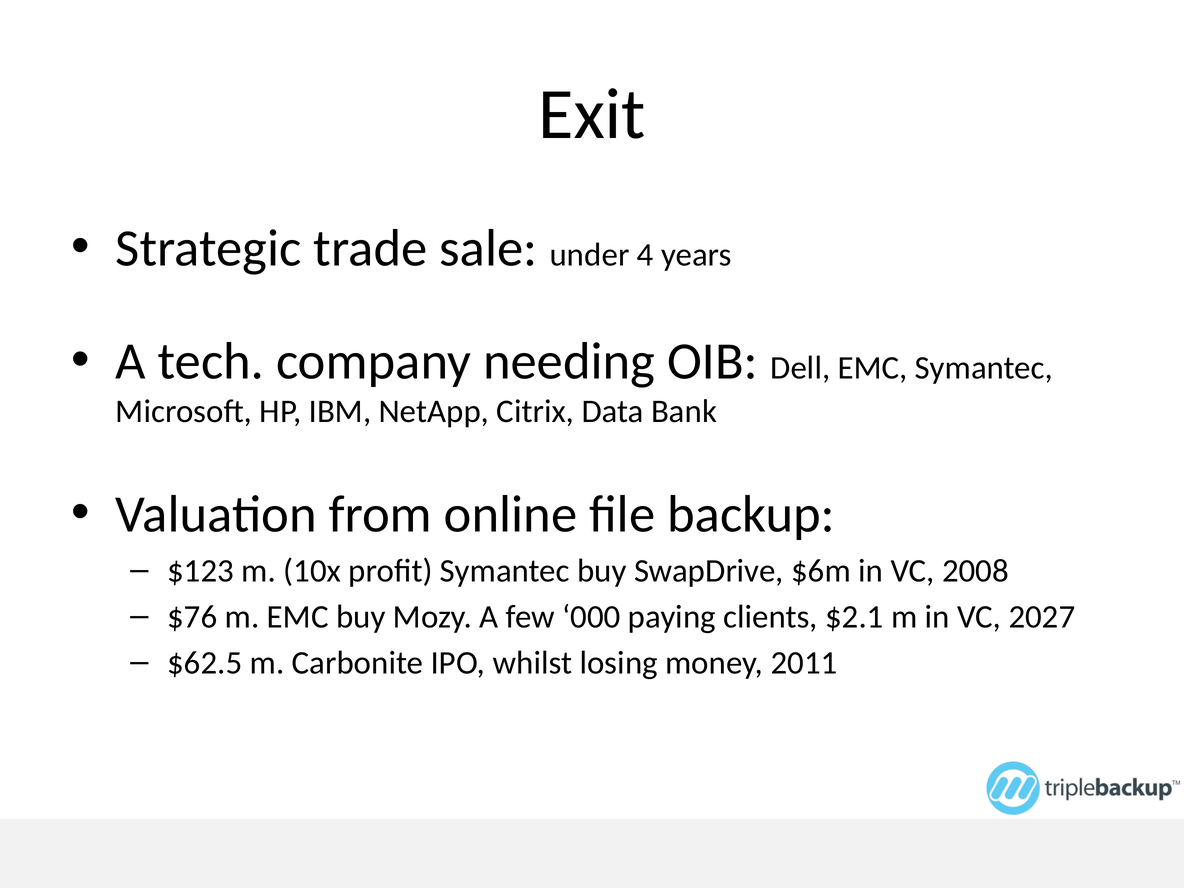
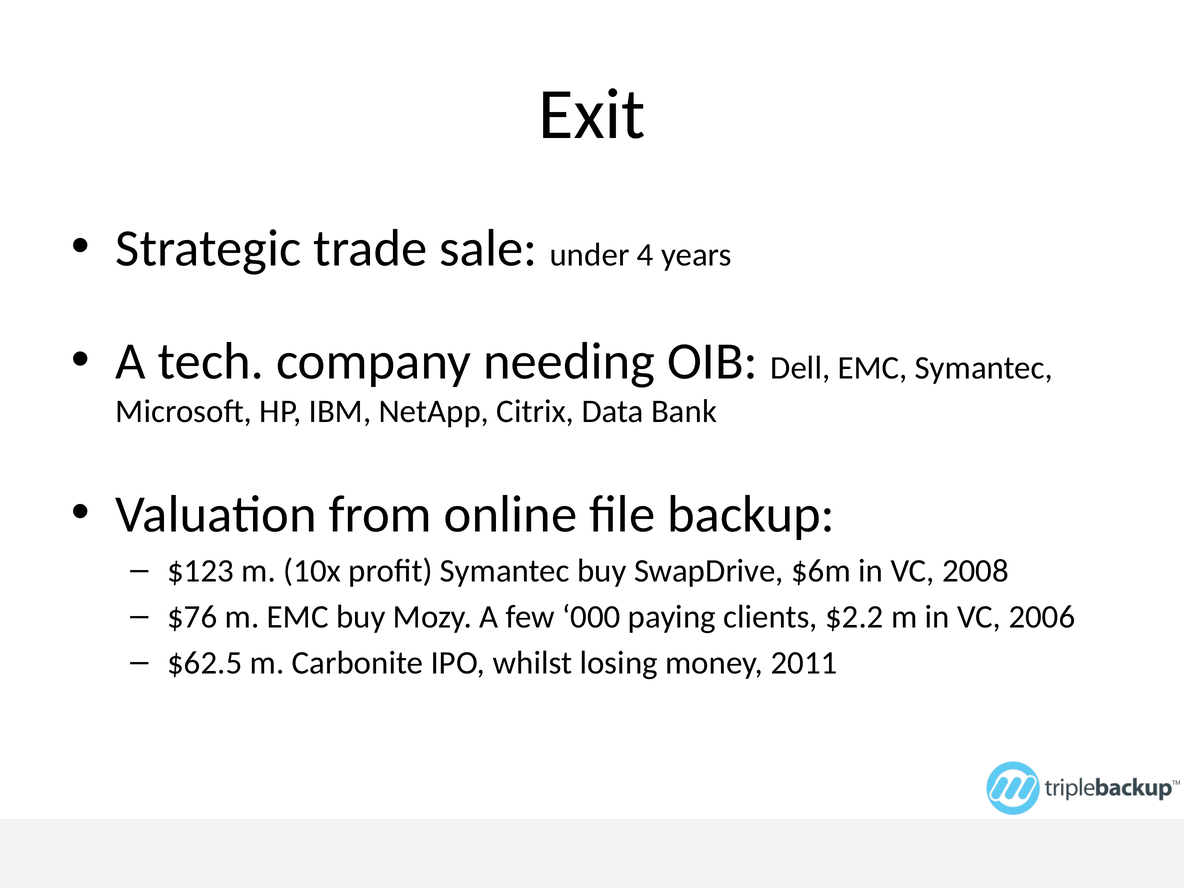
$2.1: $2.1 -> $2.2
2027: 2027 -> 2006
